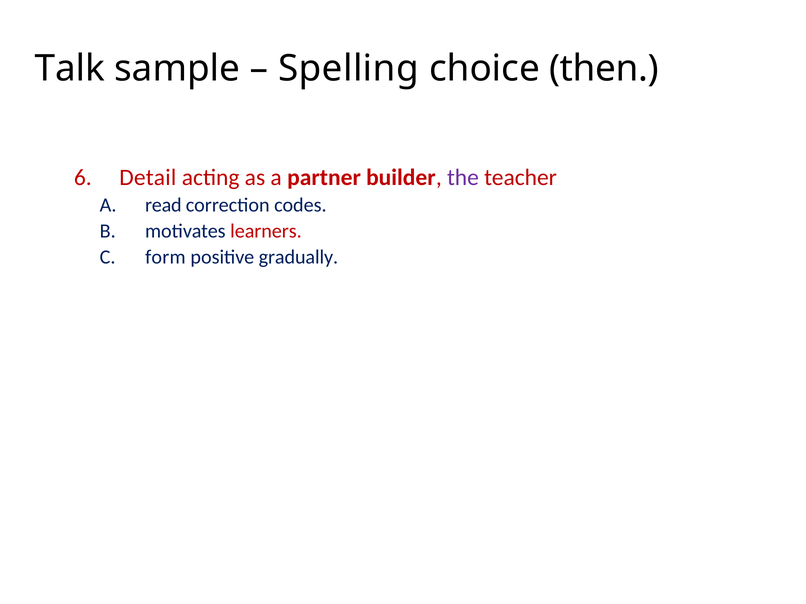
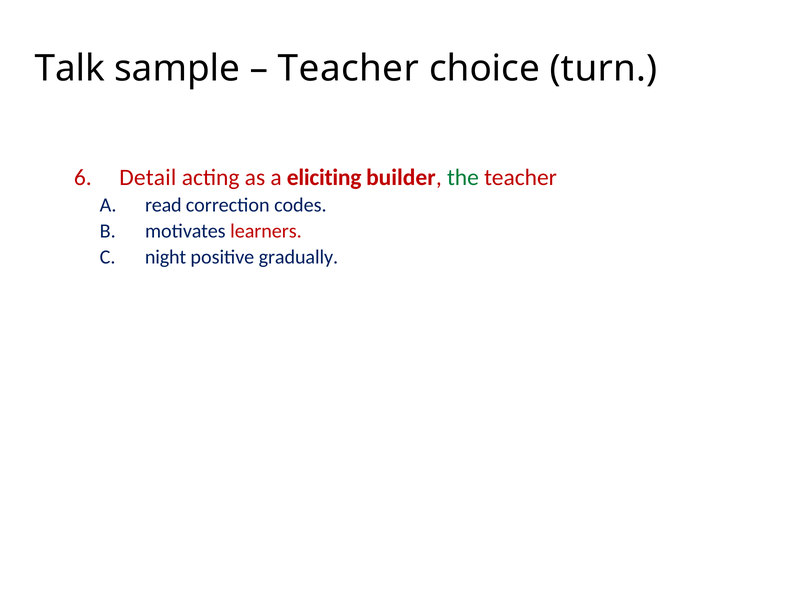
Spelling at (348, 69): Spelling -> Teacher
then: then -> turn
partner: partner -> eliciting
the colour: purple -> green
form: form -> night
